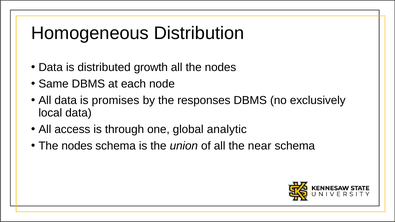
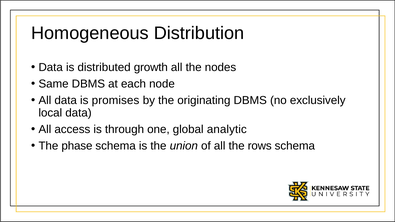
responses: responses -> originating
nodes at (77, 146): nodes -> phase
near: near -> rows
